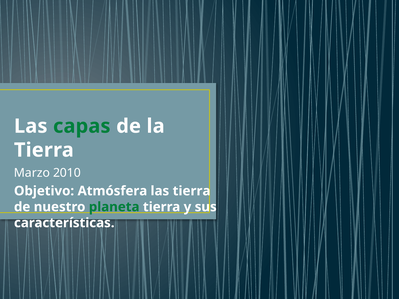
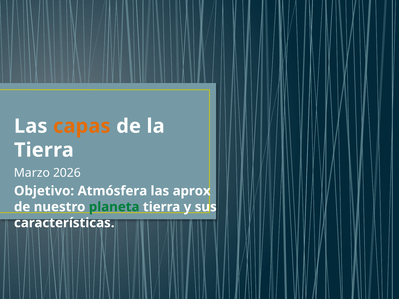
capas colour: green -> orange
2010: 2010 -> 2026
las tierra: tierra -> aprox
